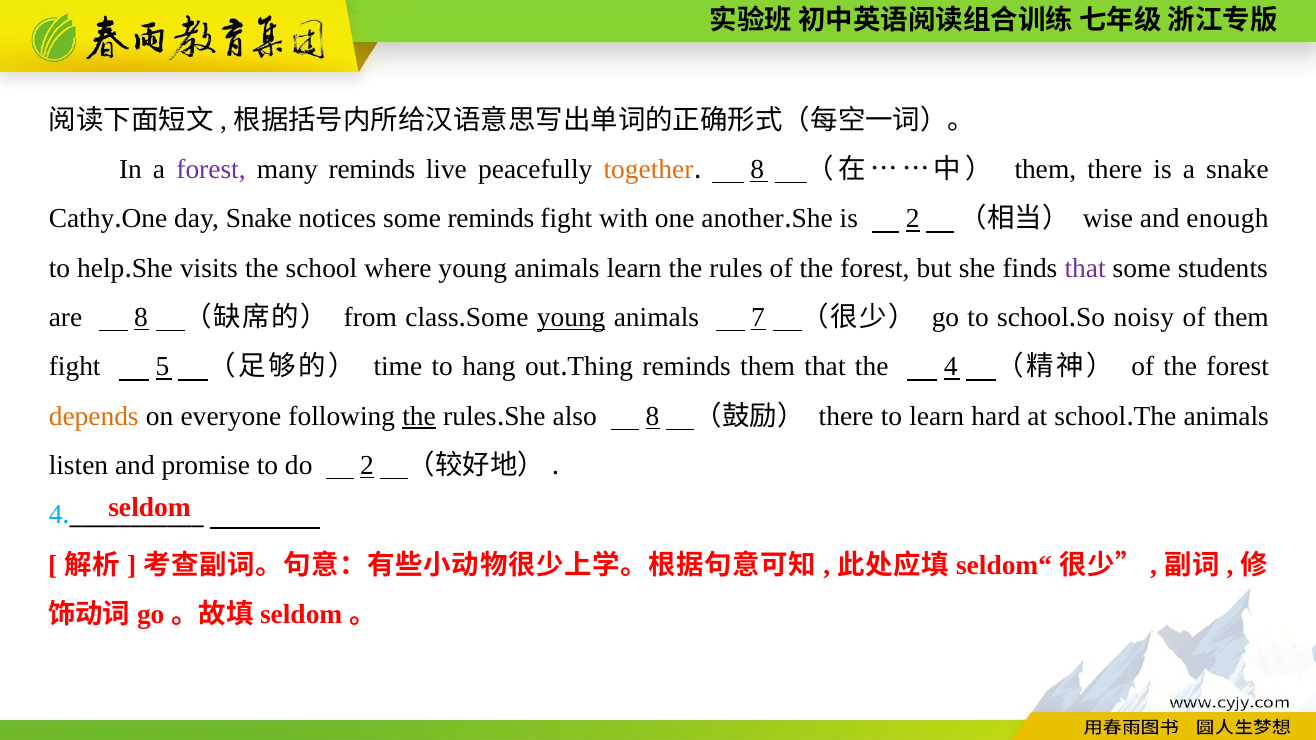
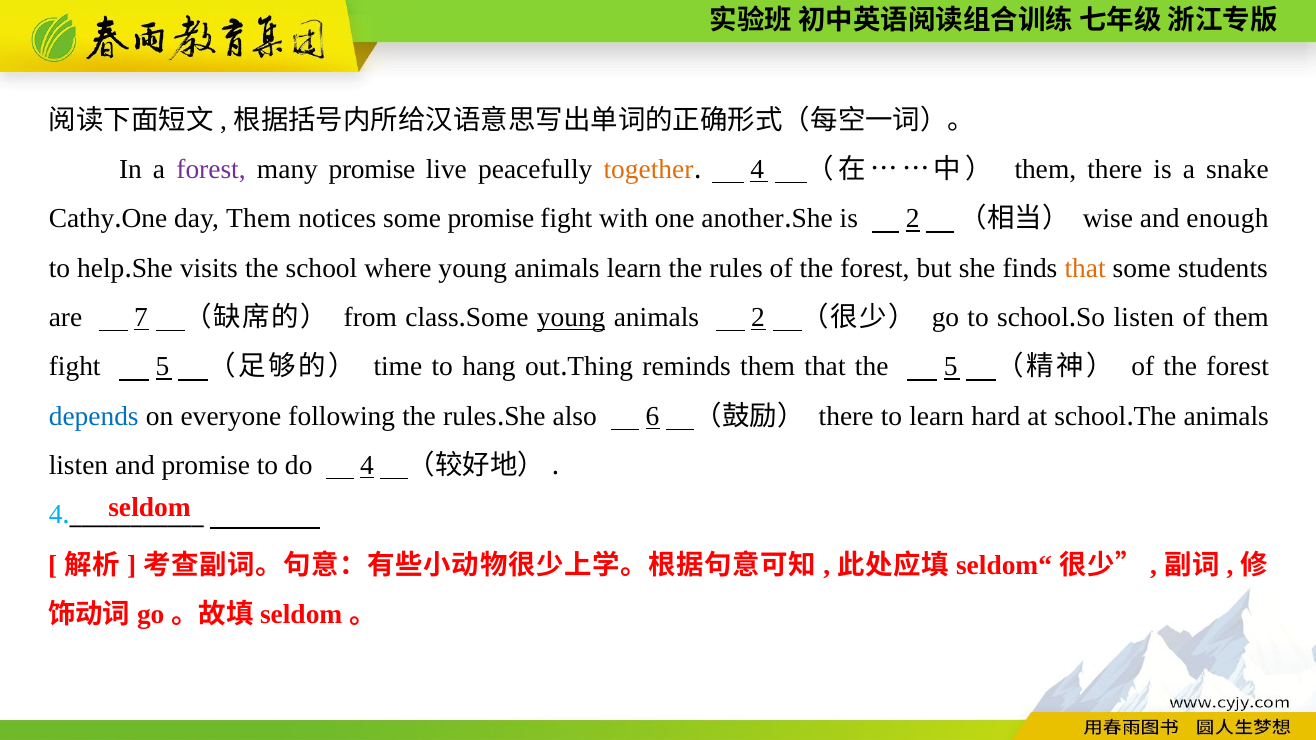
many reminds: reminds -> promise
8 at (757, 170): 8 -> 4
day Snake: Snake -> Them
some reminds: reminds -> promise
that at (1085, 268) colour: purple -> orange
are 8: 8 -> 7
animals 7: 7 -> 2
noisy at (1144, 318): noisy -> listen
the 4: 4 -> 5
depends colour: orange -> blue
the at (419, 416) underline: present -> none
also 8: 8 -> 6
do 2: 2 -> 4
